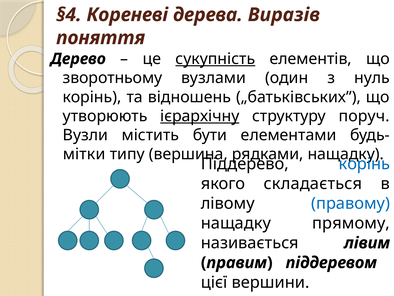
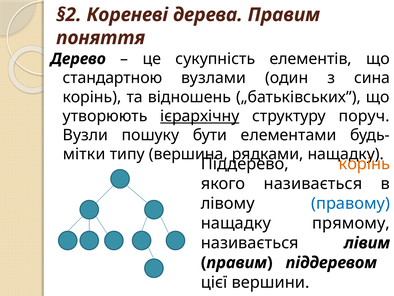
§4: §4 -> §2
дерева Виразів: Виразів -> Правим
сукупність underline: present -> none
зворотньому: зворотньому -> стандартною
нуль: нуль -> сина
містить: містить -> пошуку
корінь at (364, 164) colour: blue -> orange
якого складається: складається -> називається
